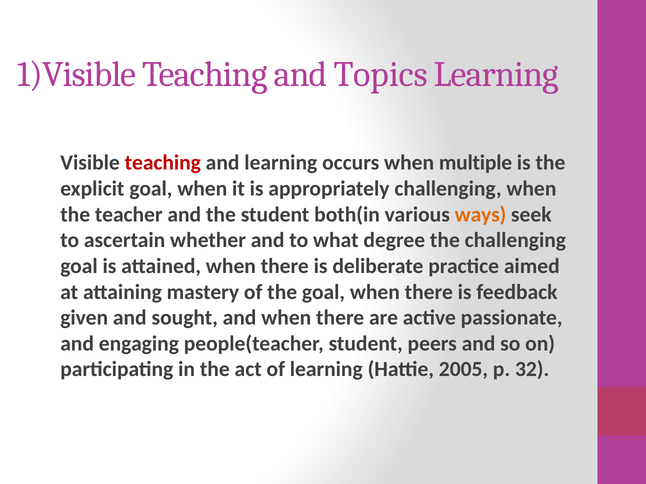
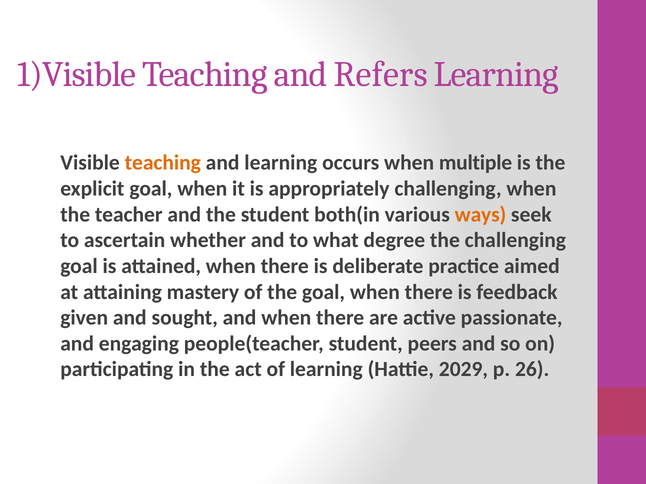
Topics: Topics -> Refers
teaching at (163, 163) colour: red -> orange
2005: 2005 -> 2029
32: 32 -> 26
